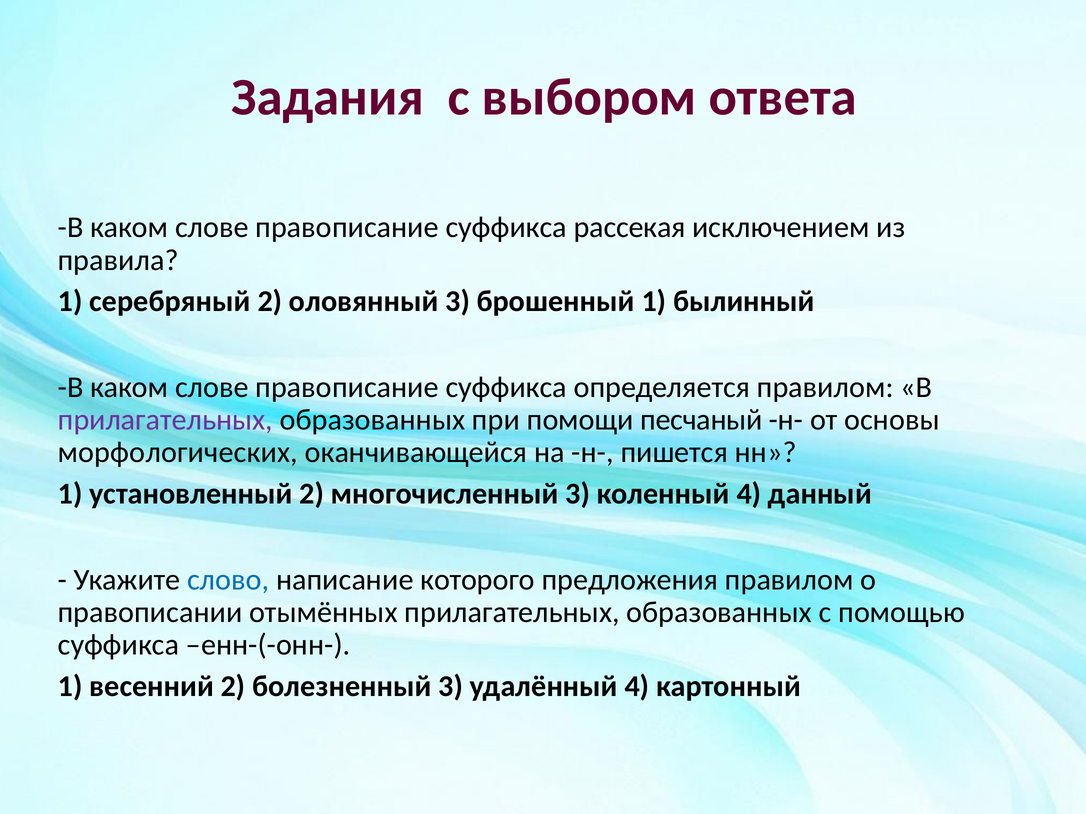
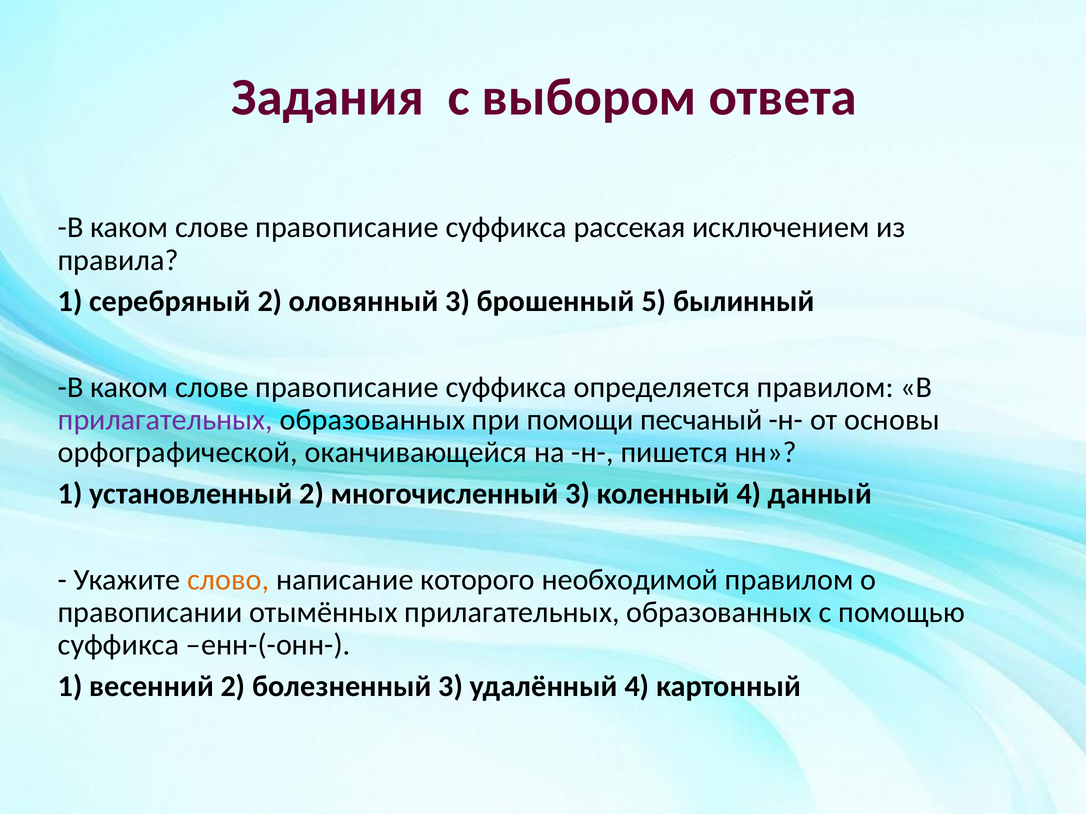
брошенный 1: 1 -> 5
морфологических: морфологических -> орфографической
слово colour: blue -> orange
предложения: предложения -> необходимой
